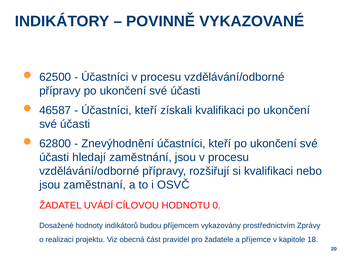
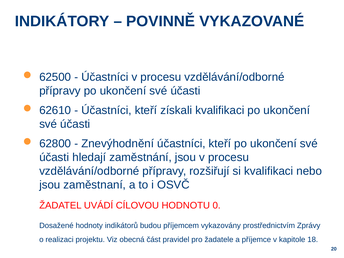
46587: 46587 -> 62610
